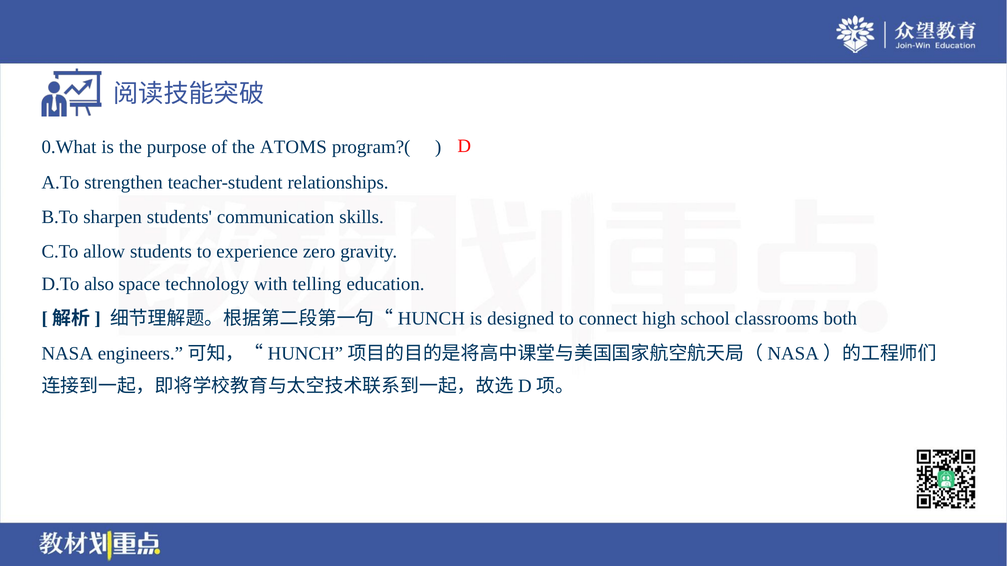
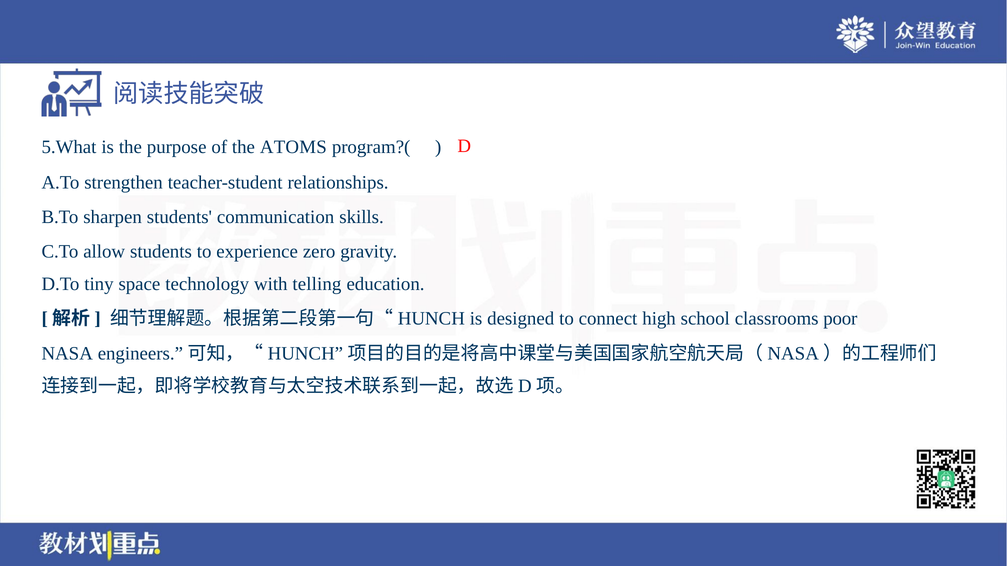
0.What: 0.What -> 5.What
also: also -> tiny
both: both -> poor
